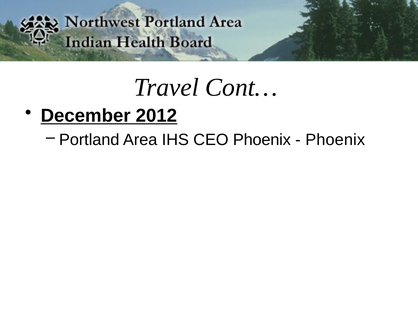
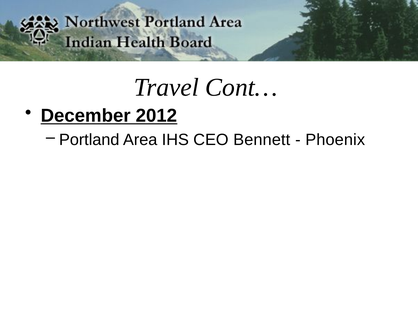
CEO Phoenix: Phoenix -> Bennett
